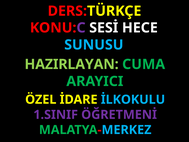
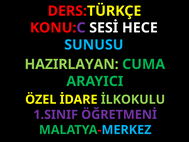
İLKOKULU colour: light blue -> light green
